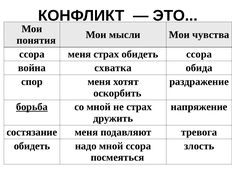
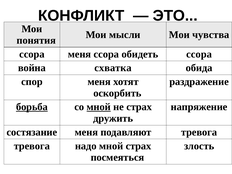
меня страх: страх -> ссора
мной at (99, 107) underline: none -> present
обидеть at (32, 146): обидеть -> тревога
мной ссора: ссора -> страх
